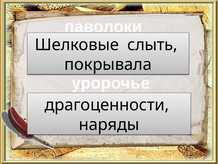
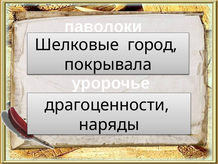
слыть: слыть -> город
